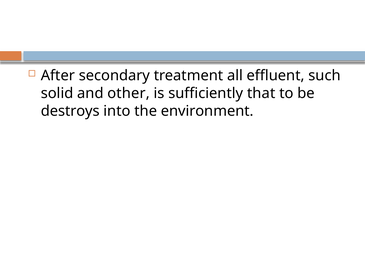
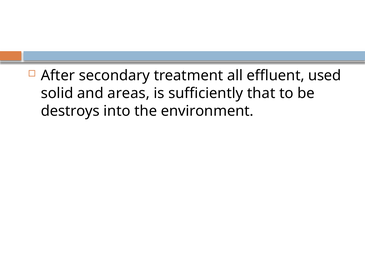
such: such -> used
other: other -> areas
